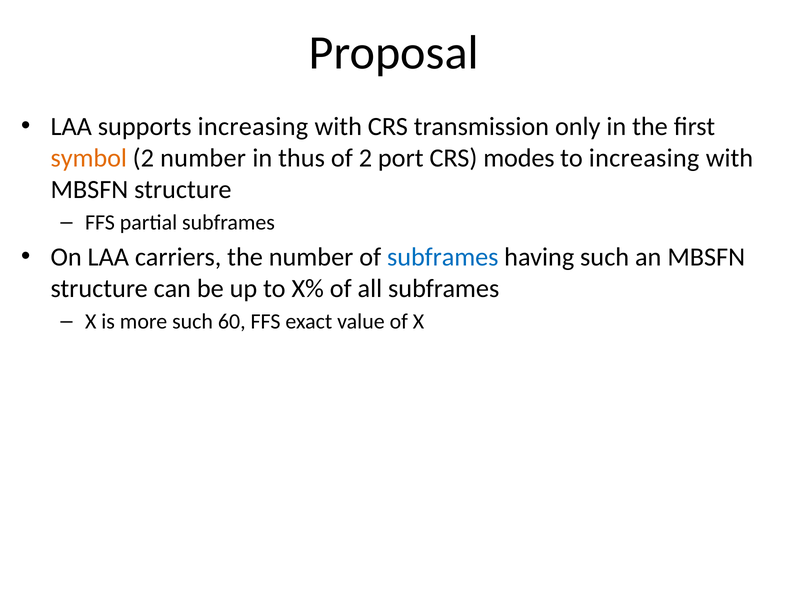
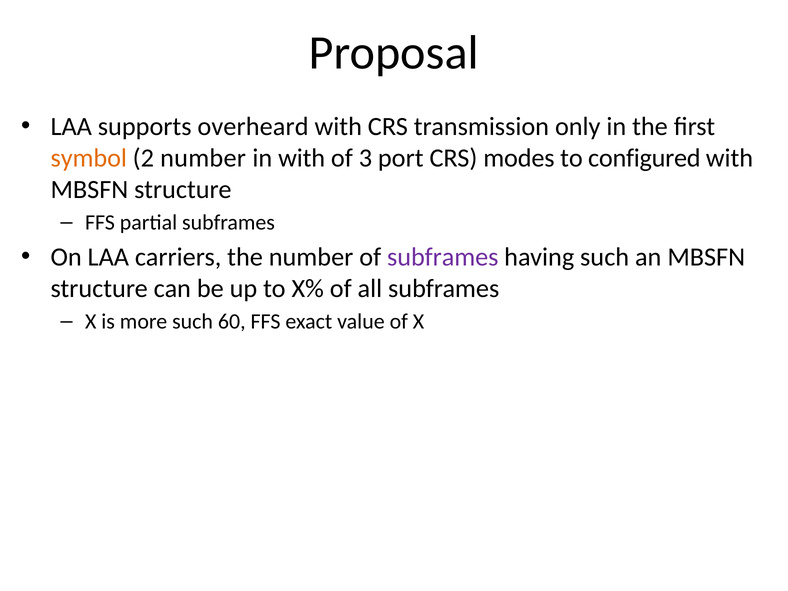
supports increasing: increasing -> overheard
in thus: thus -> with
of 2: 2 -> 3
to increasing: increasing -> configured
subframes at (443, 257) colour: blue -> purple
